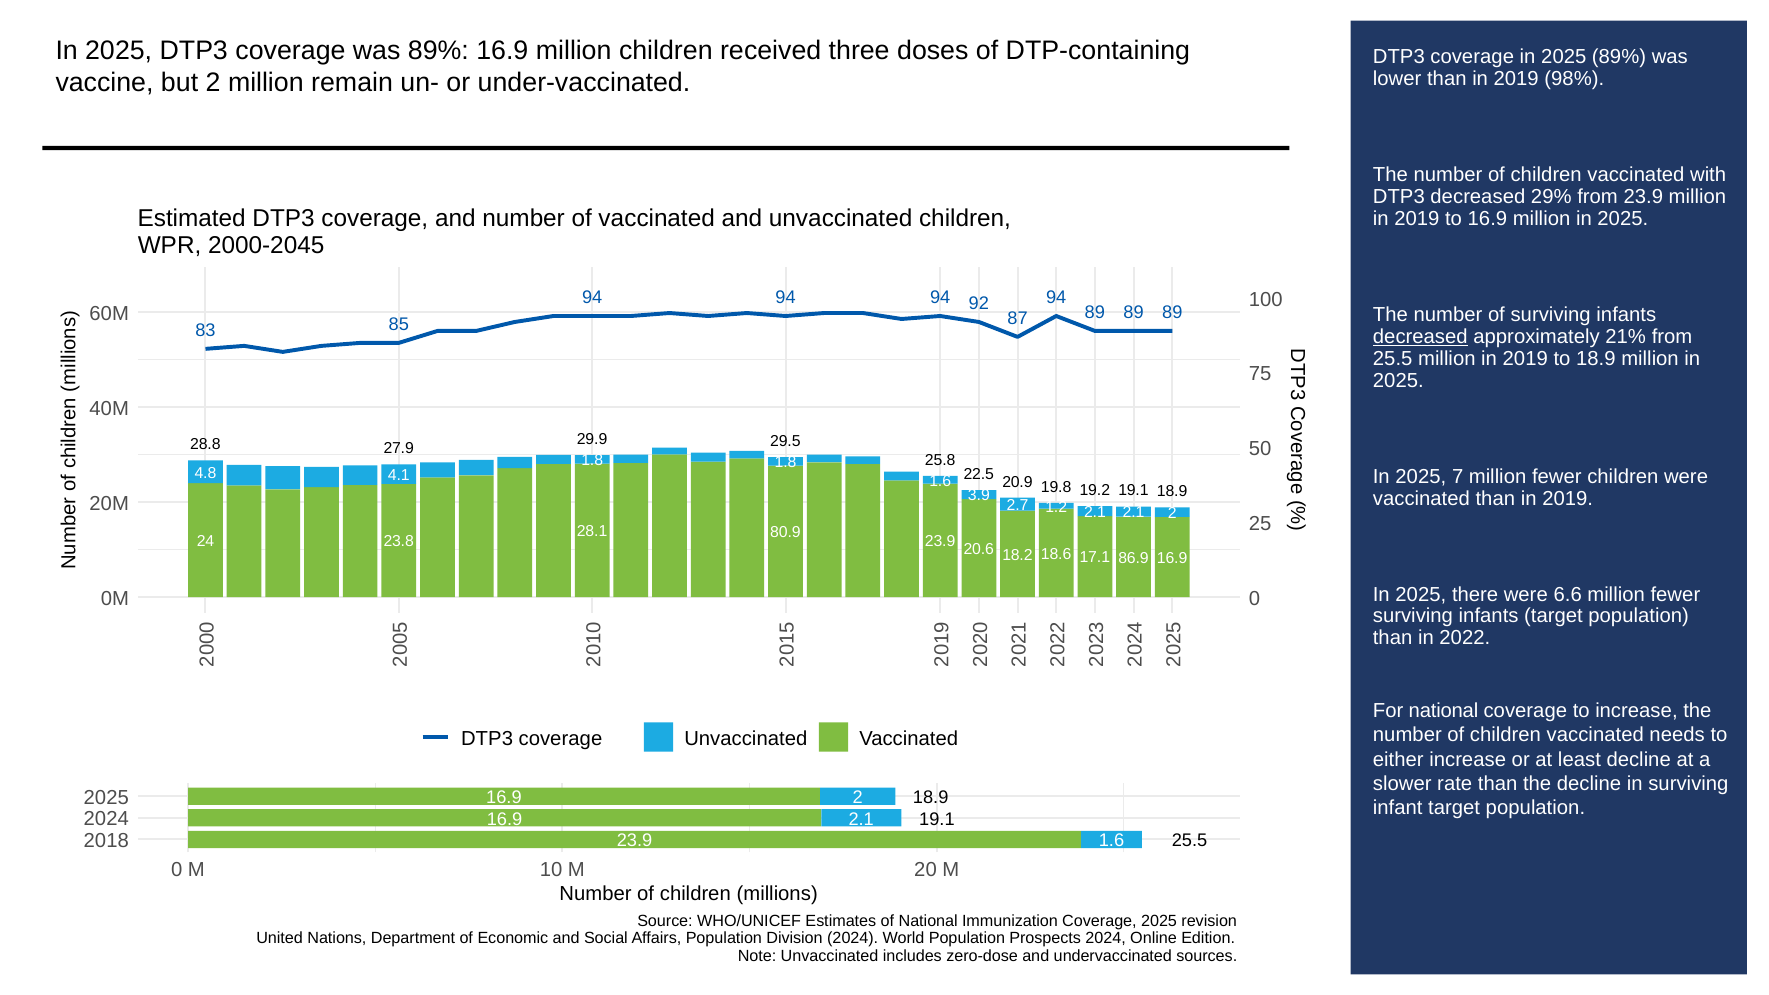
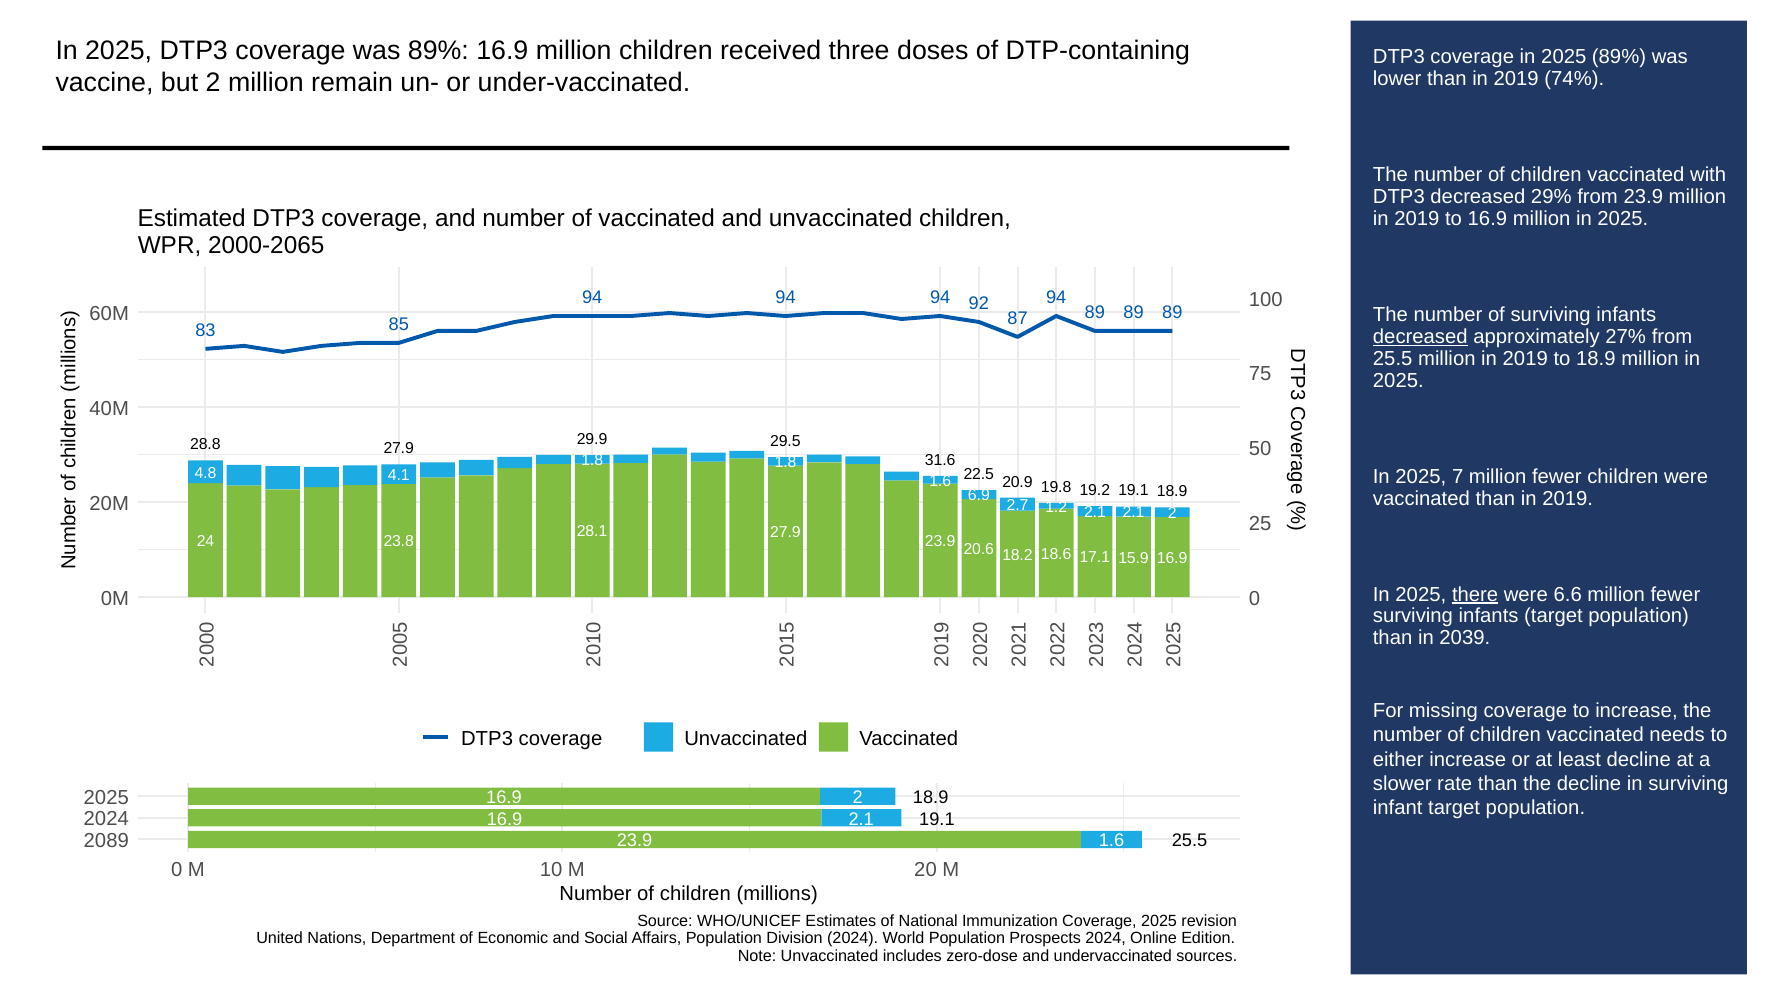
98%: 98% -> 74%
2000-2045: 2000-2045 -> 2000-2065
21%: 21% -> 27%
25.8: 25.8 -> 31.6
3.9: 3.9 -> 6.9
80.9 at (786, 533): 80.9 -> 27.9
86.9: 86.9 -> 15.9
there underline: none -> present
2022: 2022 -> 2039
For national: national -> missing
2018: 2018 -> 2089
